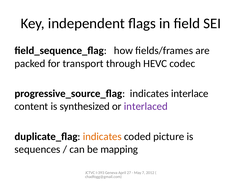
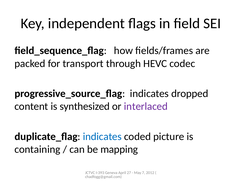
interlace: interlace -> dropped
indicates at (102, 137) colour: orange -> blue
sequences: sequences -> containing
